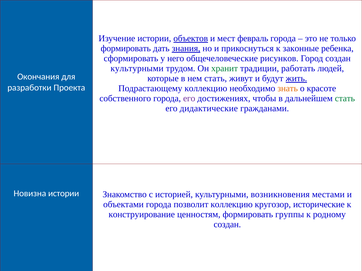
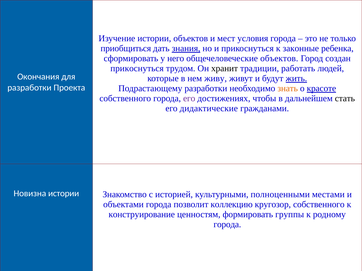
объектов at (191, 39) underline: present -> none
февраль: февраль -> условия
формировать at (126, 49): формировать -> приобщиться
общечеловеческие рисунков: рисунков -> объектов
культурными at (137, 69): культурными -> прикоснуться
хранит colour: green -> black
нем стать: стать -> живу
Подрастающему коллекцию: коллекцию -> разработки
красоте underline: none -> present
стать at (345, 99) colour: green -> black
возникновения: возникновения -> полноценными
кругозор исторические: исторические -> собственного
создан at (227, 225): создан -> города
